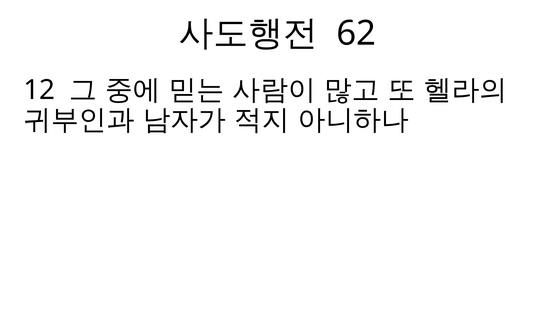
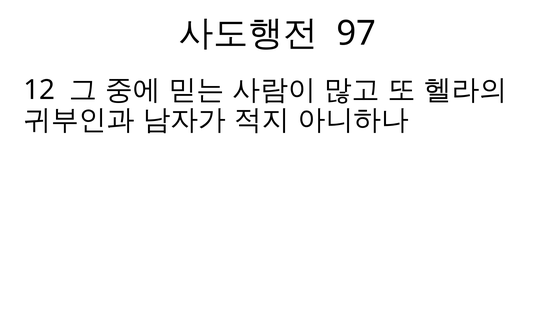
62: 62 -> 97
